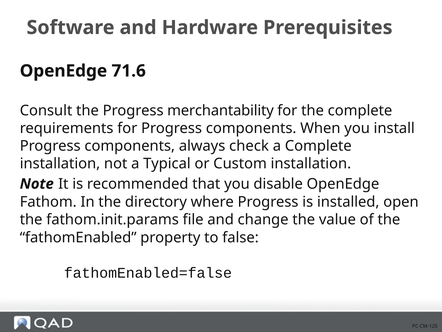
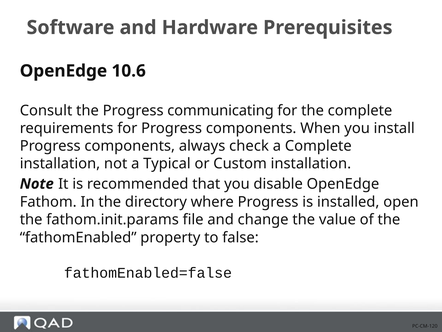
71.6: 71.6 -> 10.6
merchantability: merchantability -> communicating
